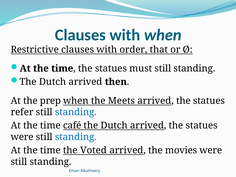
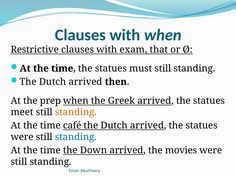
order: order -> exam
Meets: Meets -> Greek
refer: refer -> meet
standing at (76, 112) colour: blue -> orange
Voted: Voted -> Down
